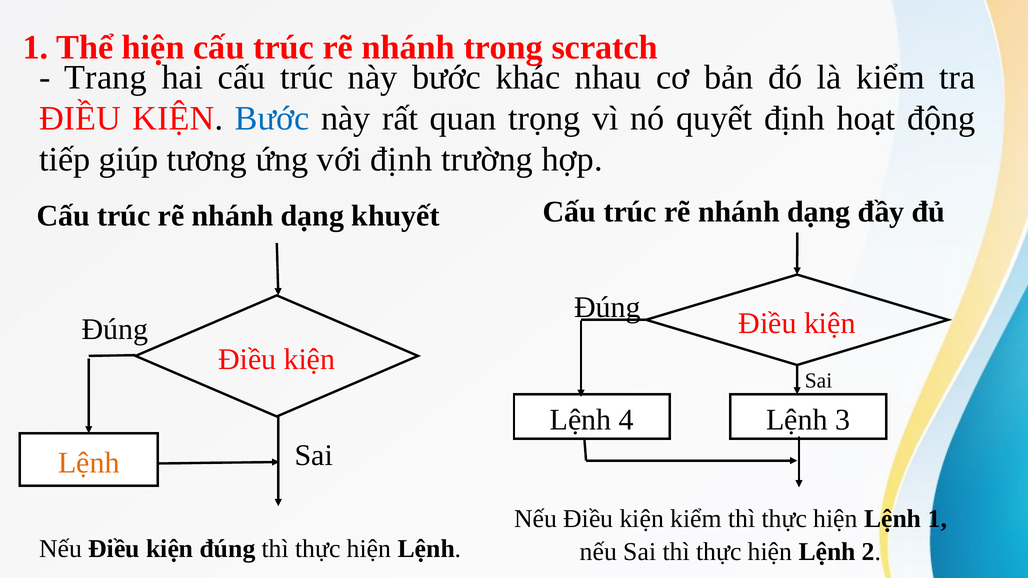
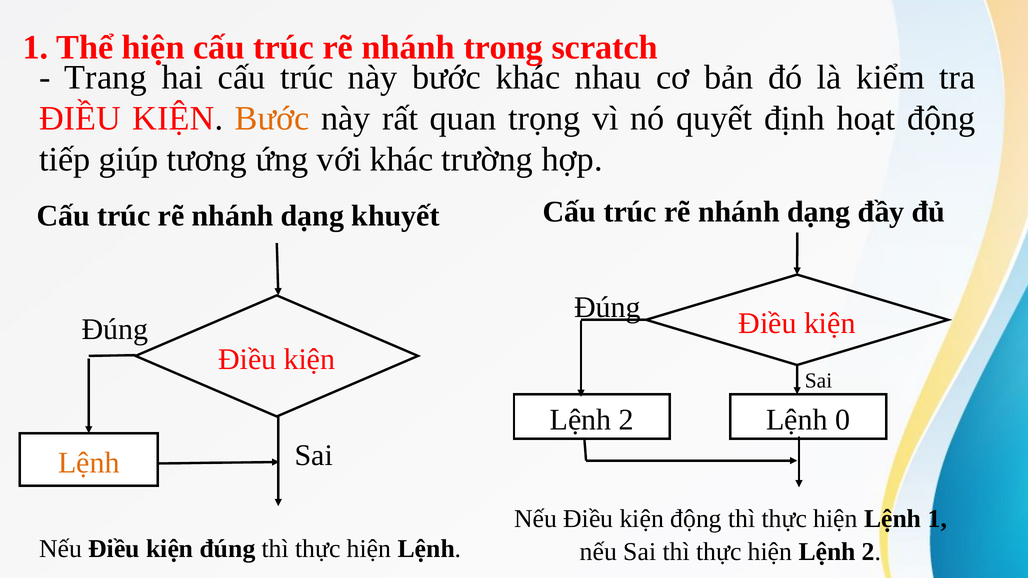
Bước at (272, 119) colour: blue -> orange
với định: định -> khác
4 at (626, 420): 4 -> 2
3: 3 -> 0
kiện kiểm: kiểm -> động
